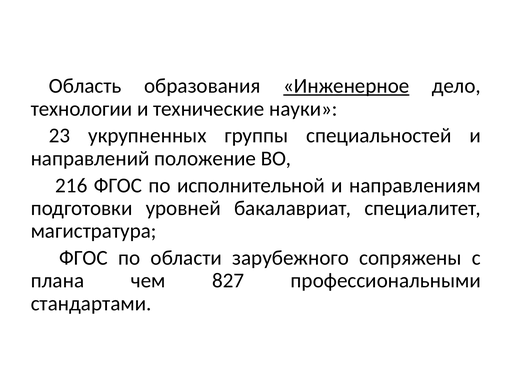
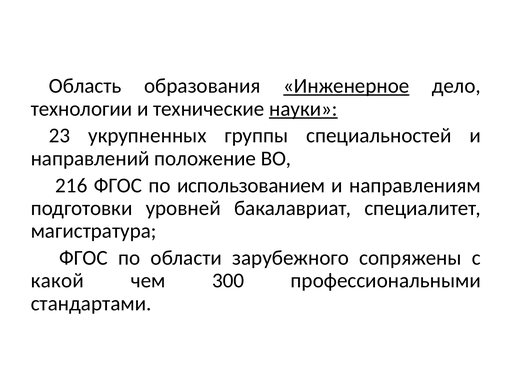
науки underline: none -> present
исполнительной: исполнительной -> использованием
плана: плана -> какой
827: 827 -> 300
